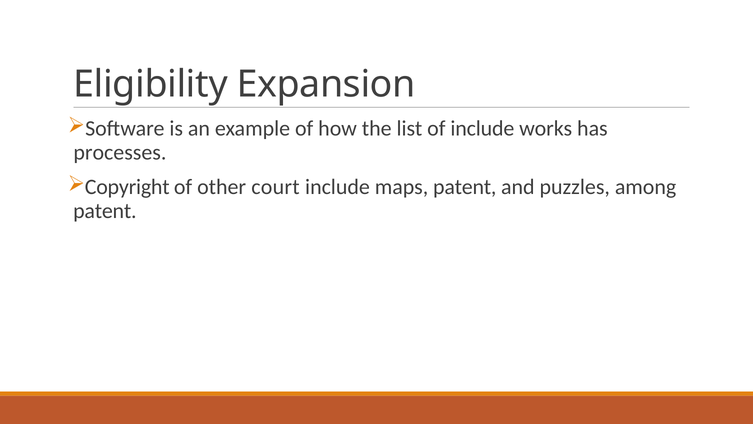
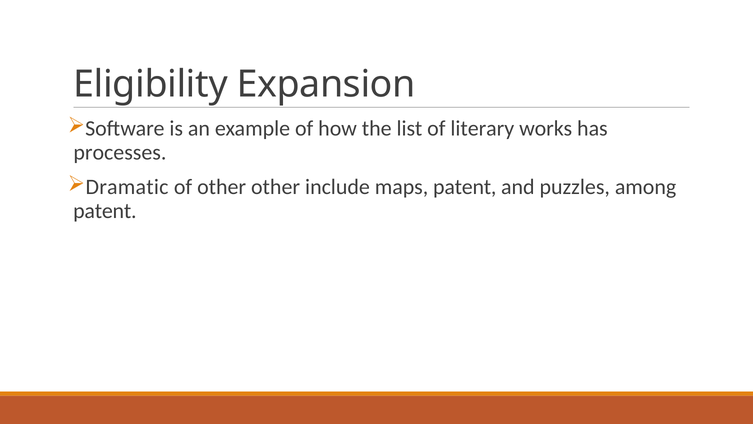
of include: include -> literary
Copyright: Copyright -> Dramatic
other court: court -> other
